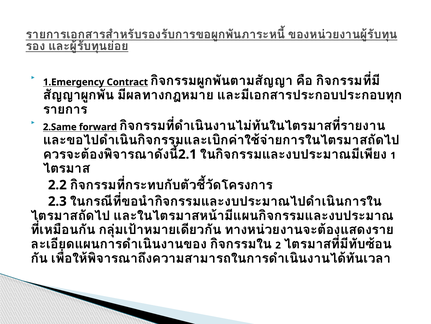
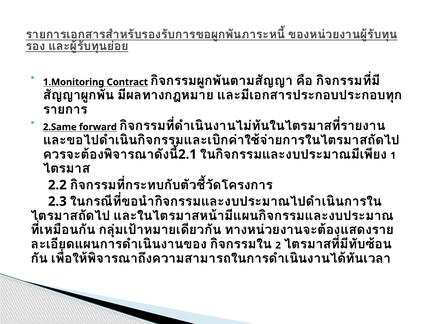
1.Emergency: 1.Emergency -> 1.Monitoring
